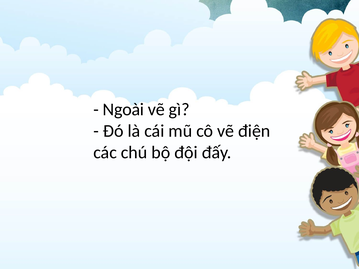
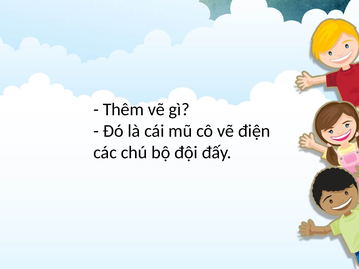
Ngoài: Ngoài -> Thêm
